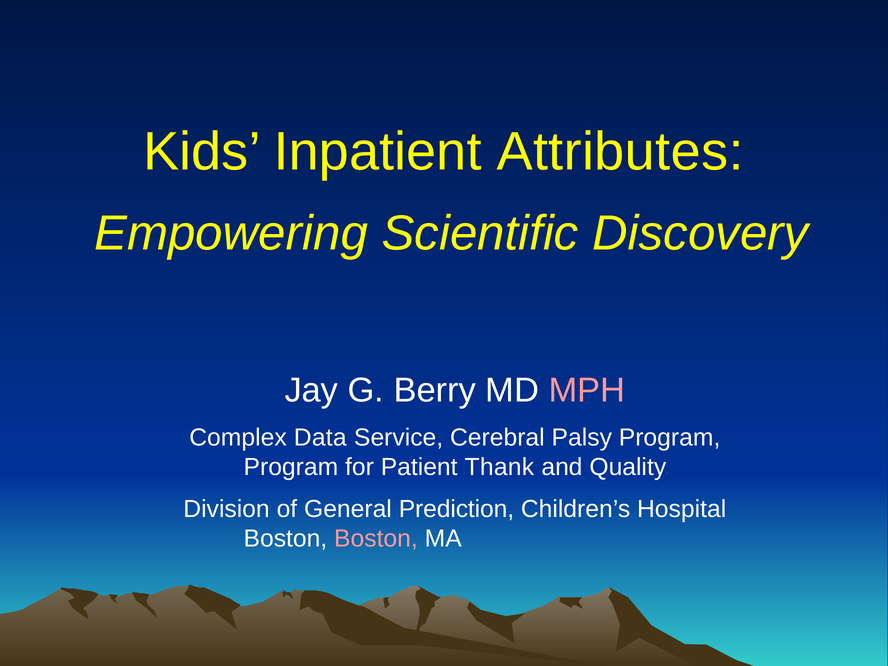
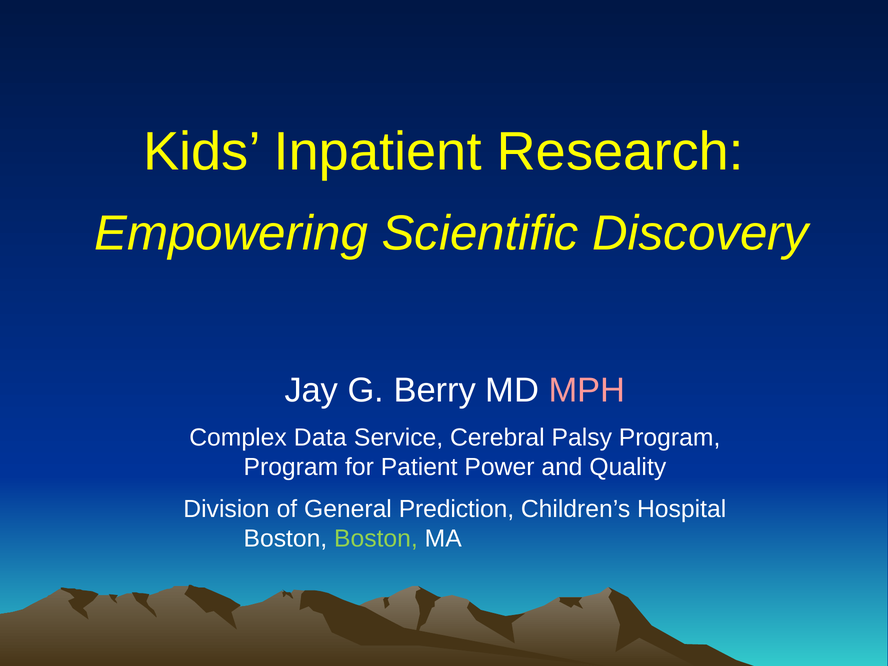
Attributes: Attributes -> Research
Thank: Thank -> Power
Boston at (376, 539) colour: pink -> light green
